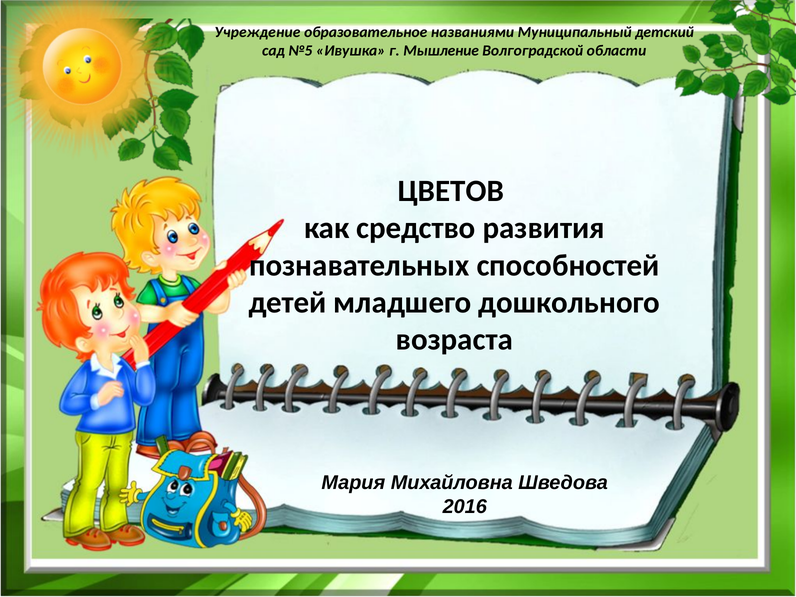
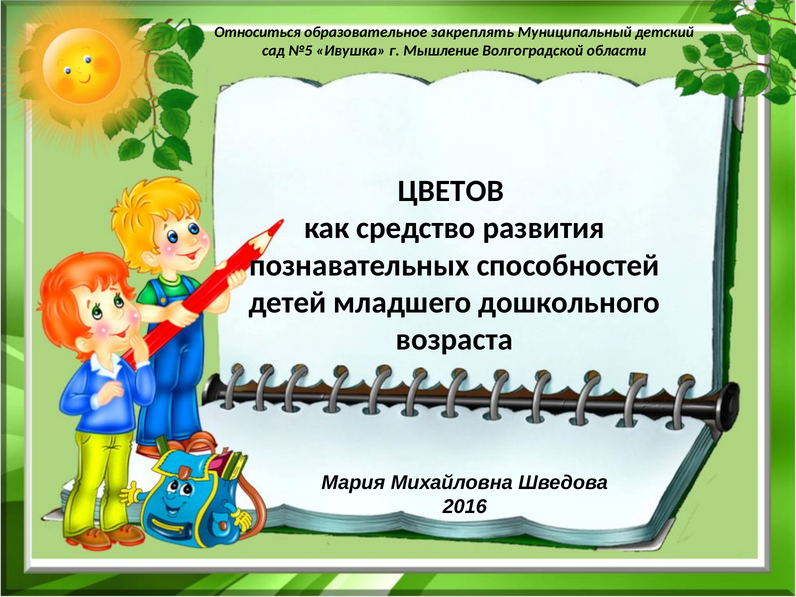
Учреждение: Учреждение -> Относиться
названиями: названиями -> закреплять
